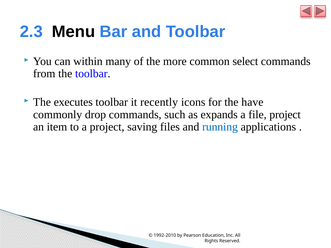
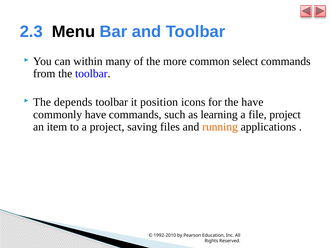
executes: executes -> depends
recently: recently -> position
commonly drop: drop -> have
expands: expands -> learning
running colour: blue -> orange
